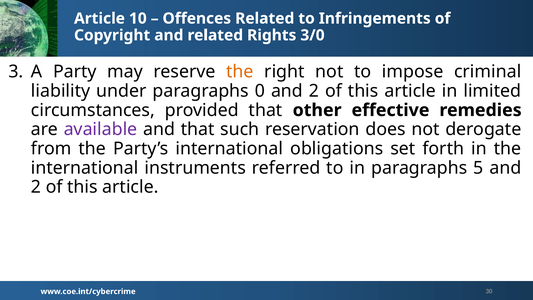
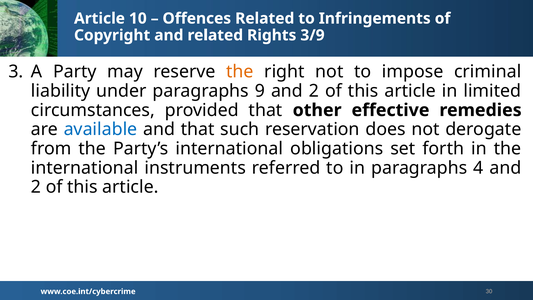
3/0: 3/0 -> 3/9
0: 0 -> 9
available colour: purple -> blue
5: 5 -> 4
